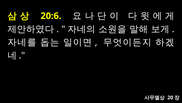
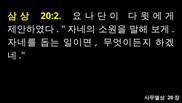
20:6: 20:6 -> 20:2
